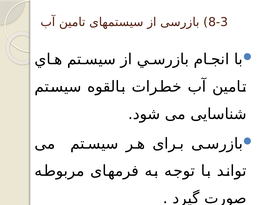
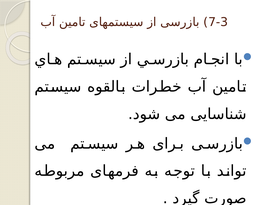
8-3: 8-3 -> 7-3
